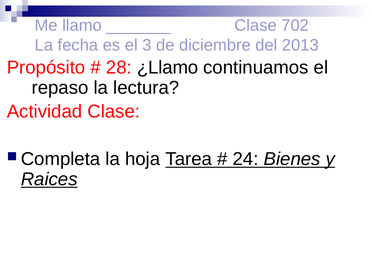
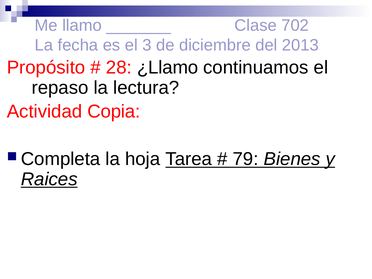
Actividad Clase: Clase -> Copia
24: 24 -> 79
